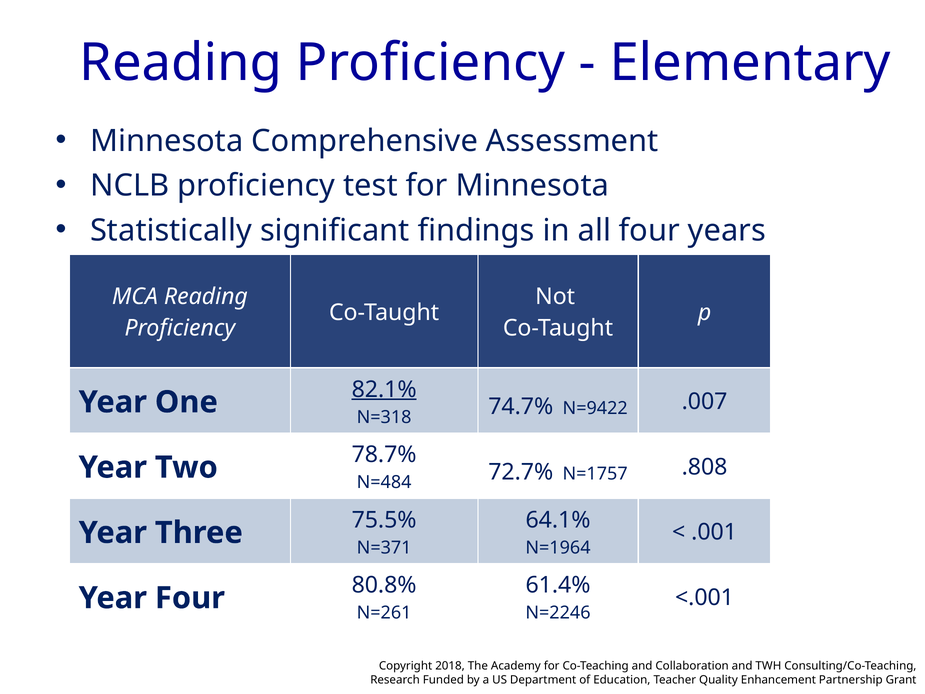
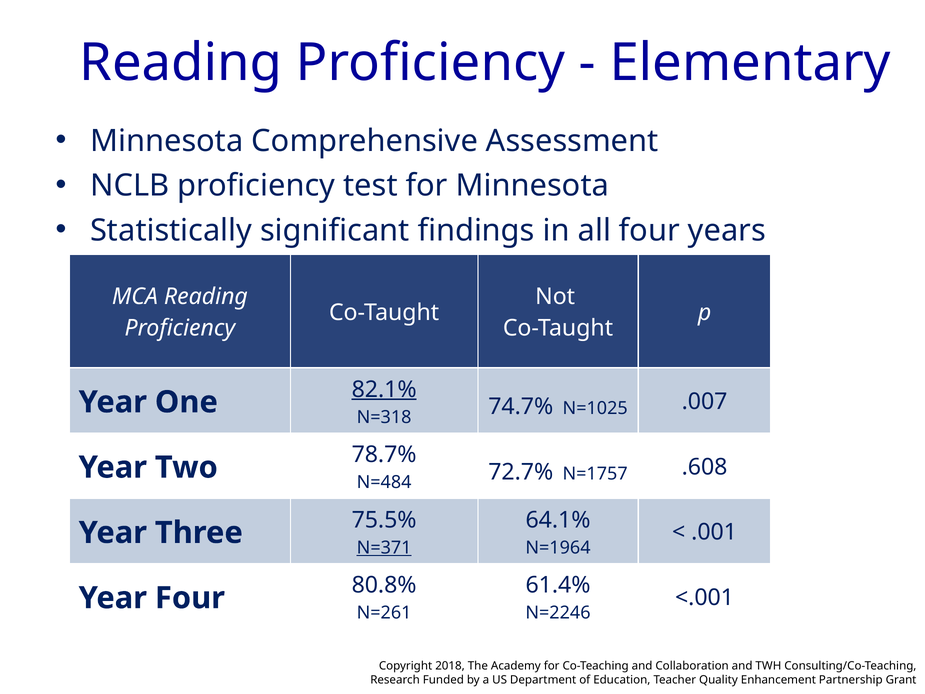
N=9422: N=9422 -> N=1025
.808: .808 -> .608
N=371 underline: none -> present
